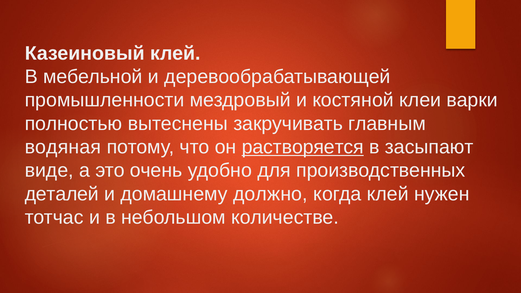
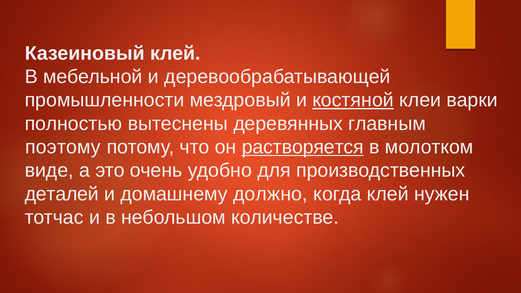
костяной underline: none -> present
закручивать: закручивать -> деревянных
водяная: водяная -> поэтому
засыпают: засыпают -> молотком
